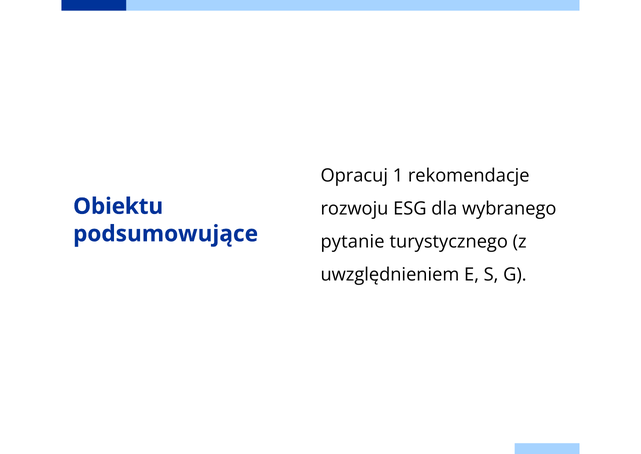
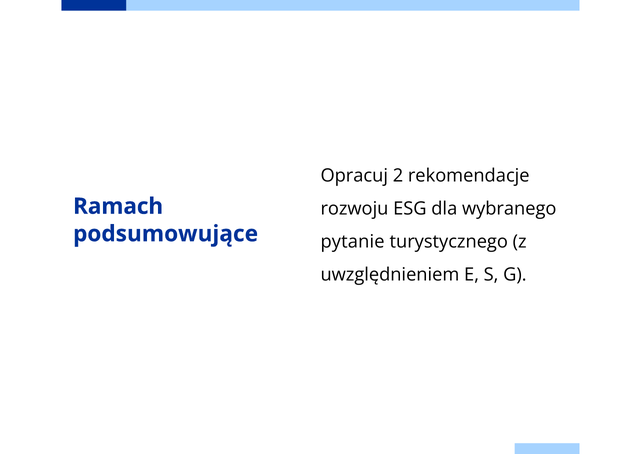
1: 1 -> 2
Obiektu: Obiektu -> Ramach
